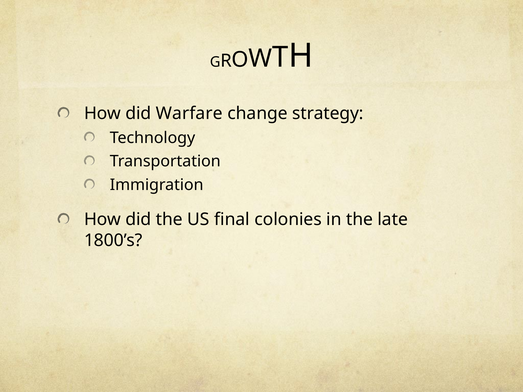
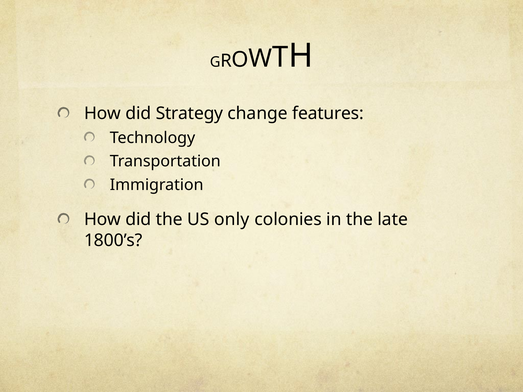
Warfare: Warfare -> Strategy
strategy: strategy -> features
final: final -> only
